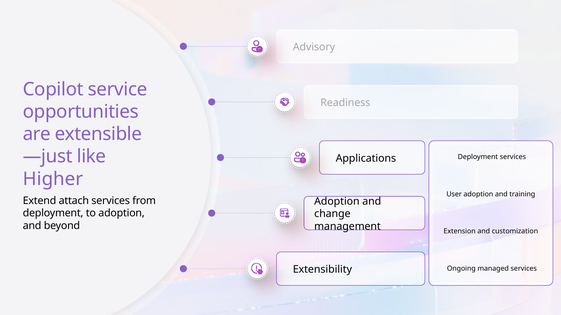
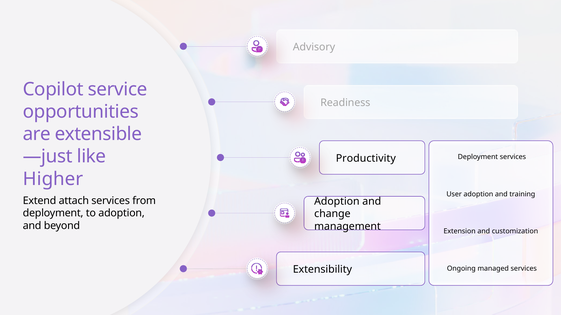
Applications: Applications -> Productivity
